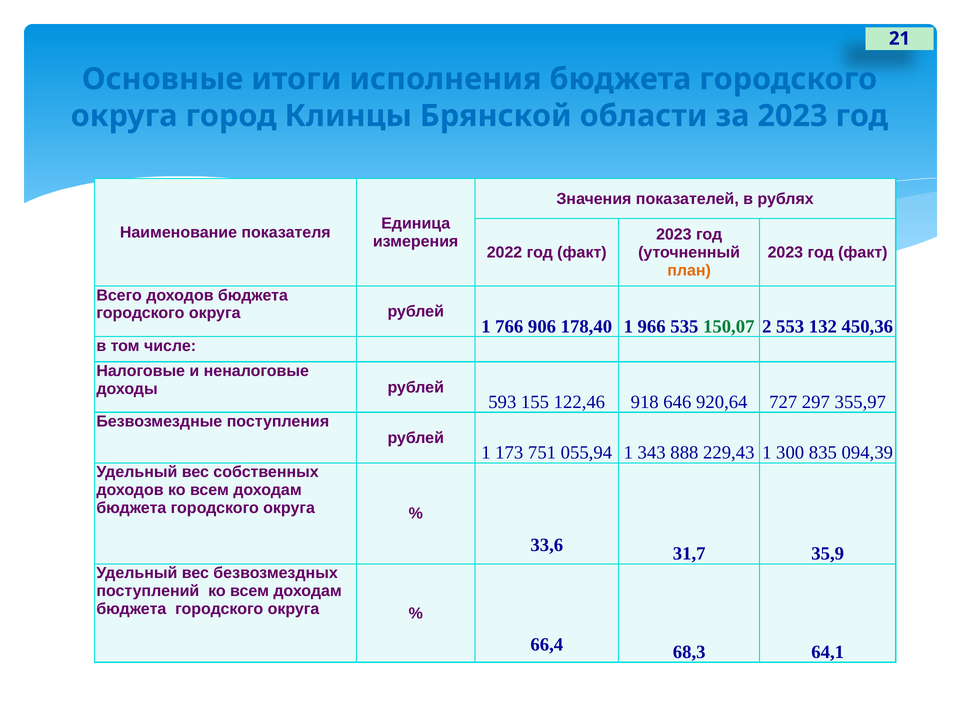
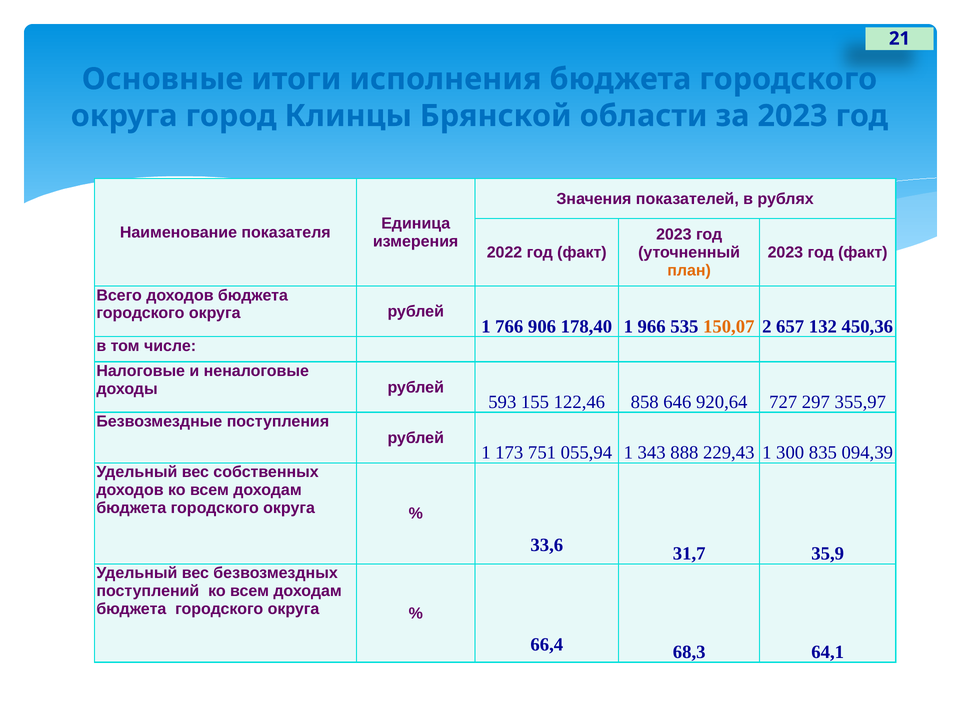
150,07 colour: green -> orange
553: 553 -> 657
918: 918 -> 858
